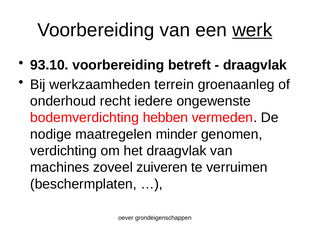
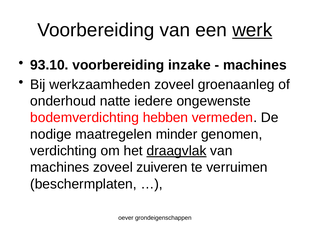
betreft: betreft -> inzake
draagvlak at (255, 65): draagvlak -> machines
werkzaamheden terrein: terrein -> zoveel
recht: recht -> natte
draagvlak at (177, 150) underline: none -> present
